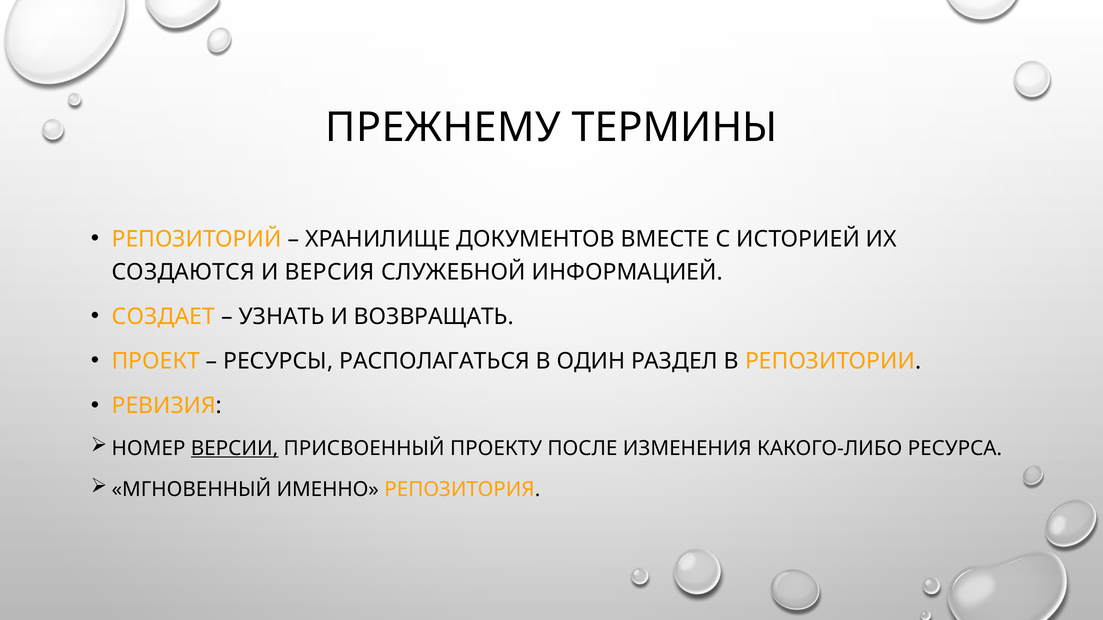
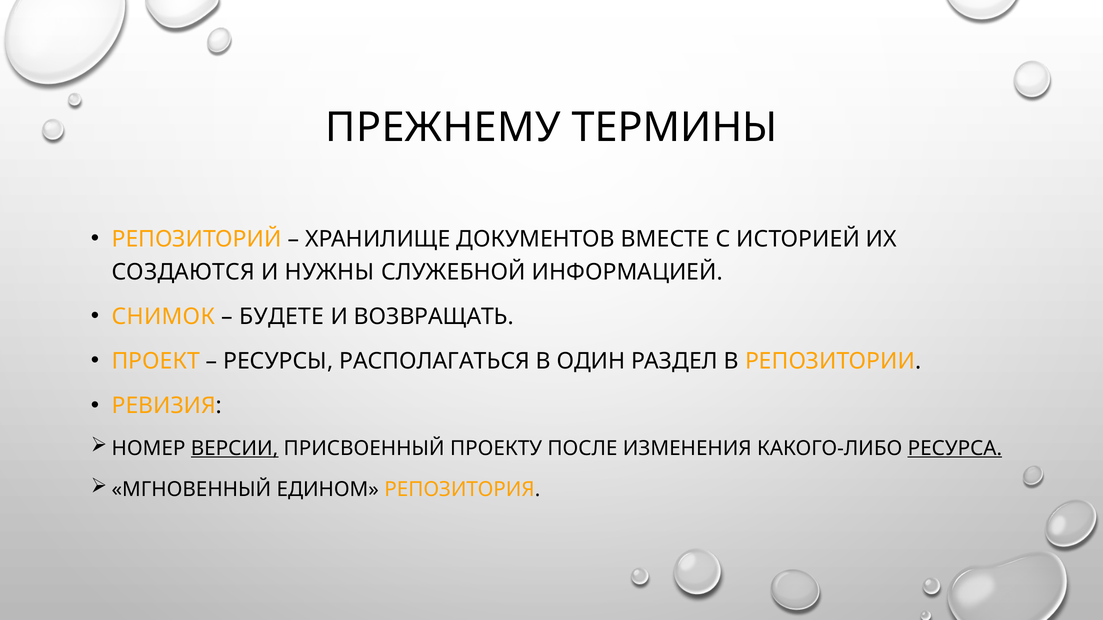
ВЕРСИЯ: ВЕРСИЯ -> НУЖНЫ
СОЗДАЕТ: СОЗДАЕТ -> СНИМОК
УЗНАТЬ: УЗНАТЬ -> БУДЕТЕ
РЕСУРСА underline: none -> present
ИМЕННО: ИМЕННО -> ЕДИНОМ
